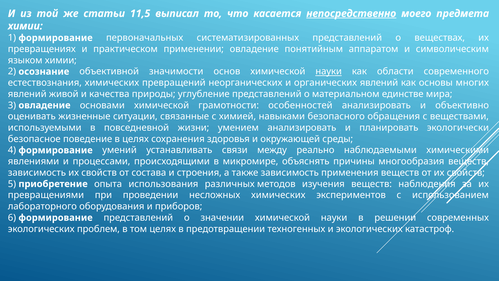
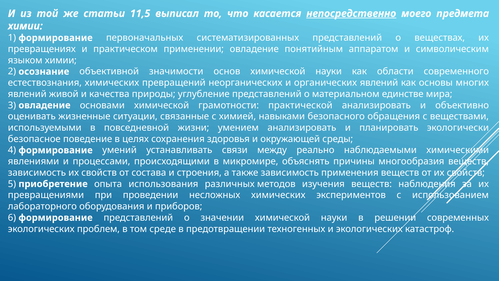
науки at (329, 71) underline: present -> none
особенностей: особенностей -> практической
том целях: целях -> среде
